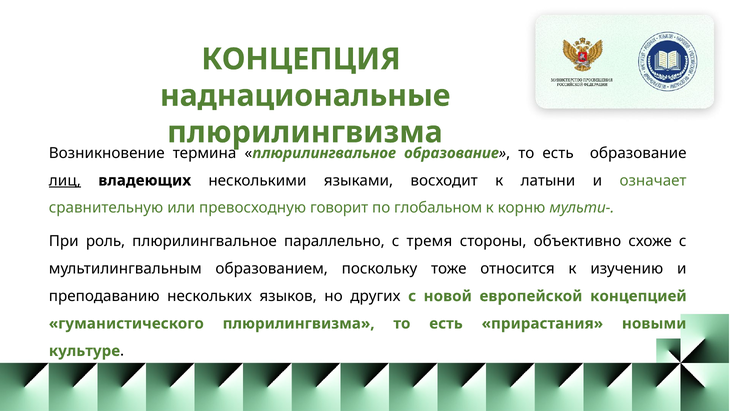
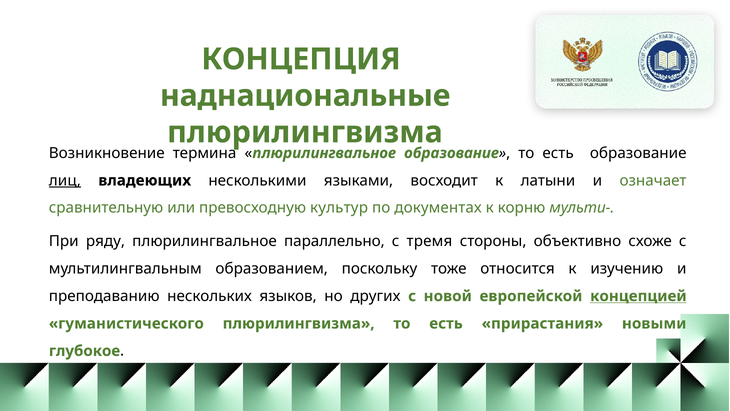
говорит: говорит -> культур
глобальном: глобальном -> документах
роль: роль -> ряду
концепцией underline: none -> present
культуре: культуре -> глубокое
